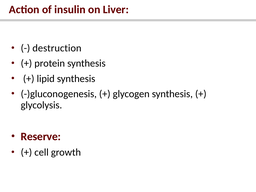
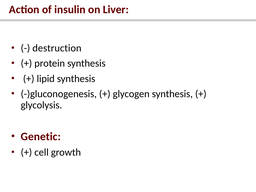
Reserve: Reserve -> Genetic
